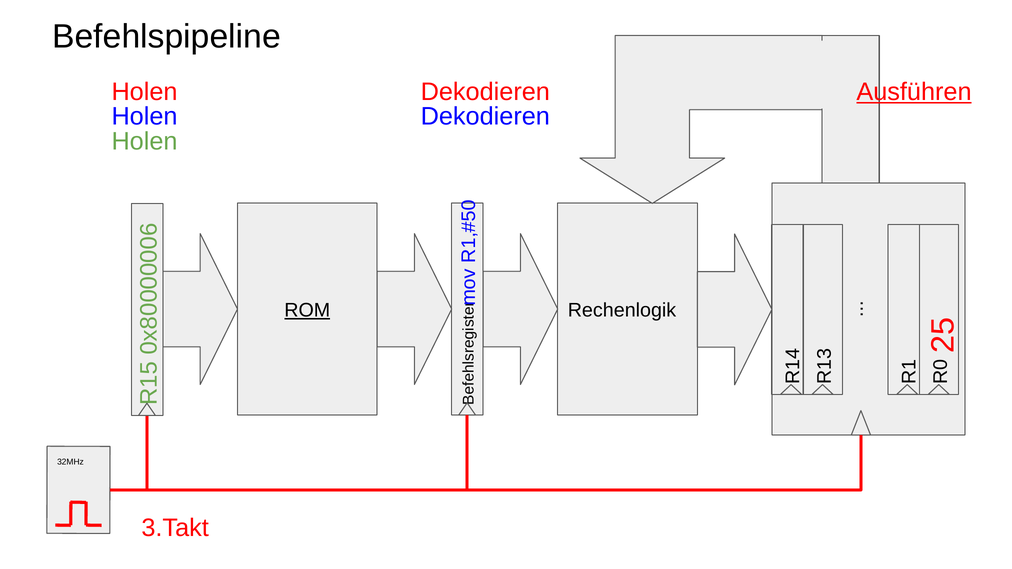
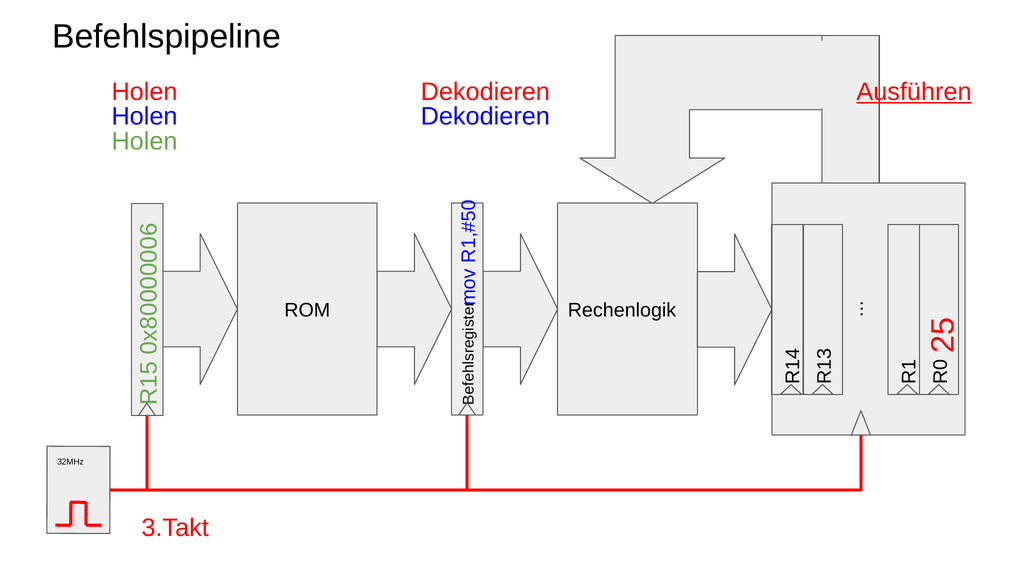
ROM underline: present -> none
